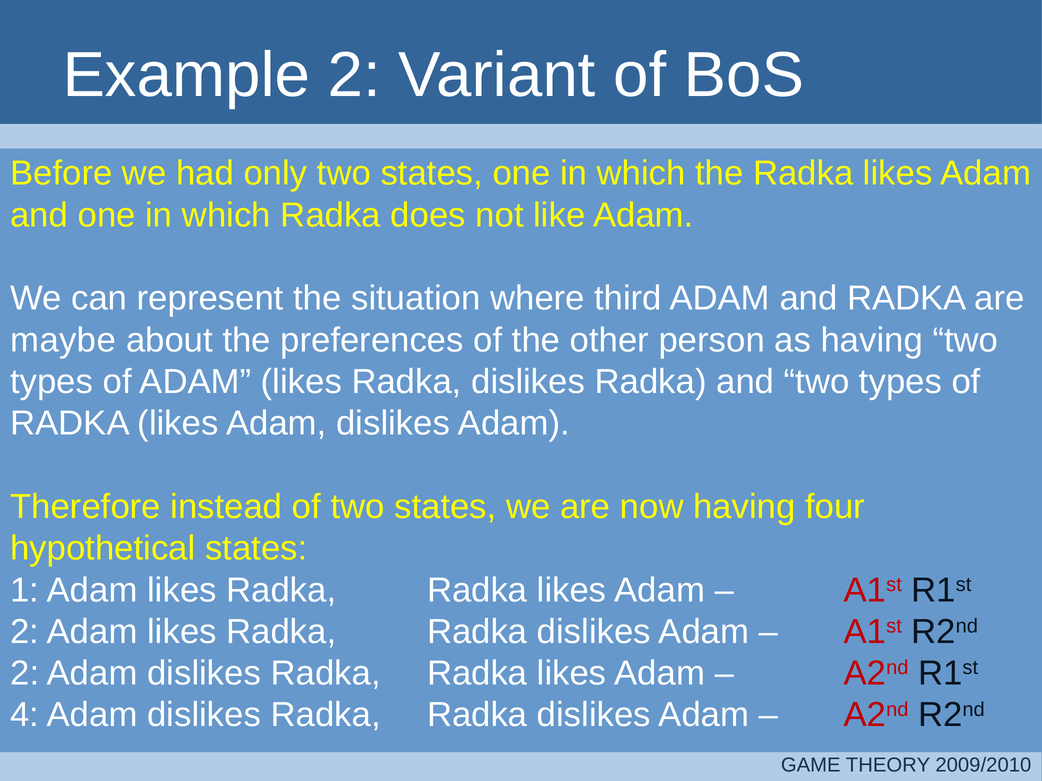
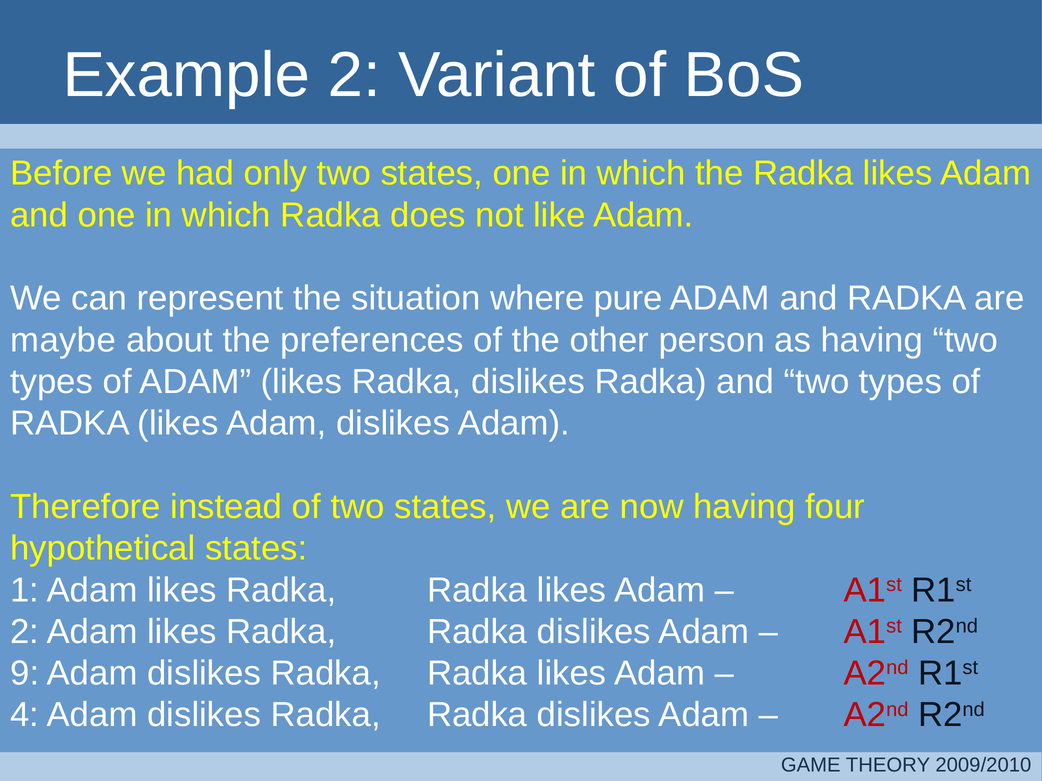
third: third -> pure
2 at (25, 674): 2 -> 9
